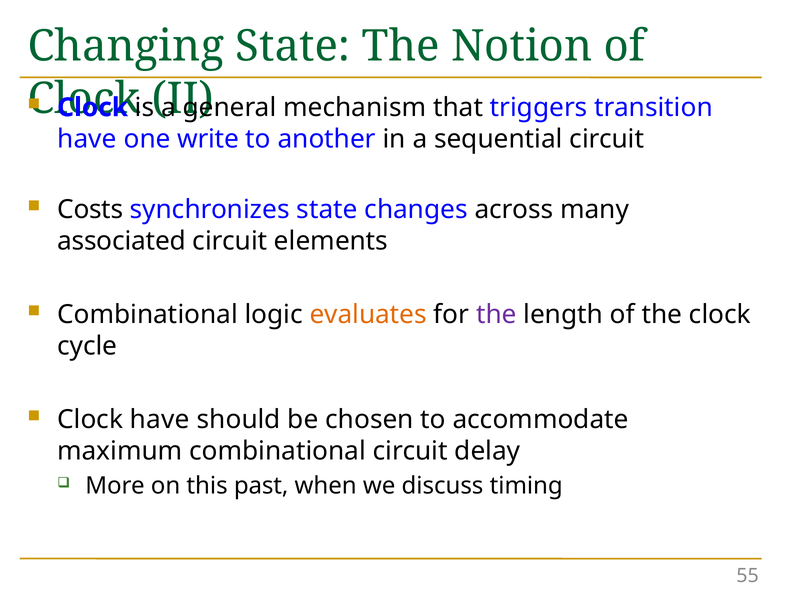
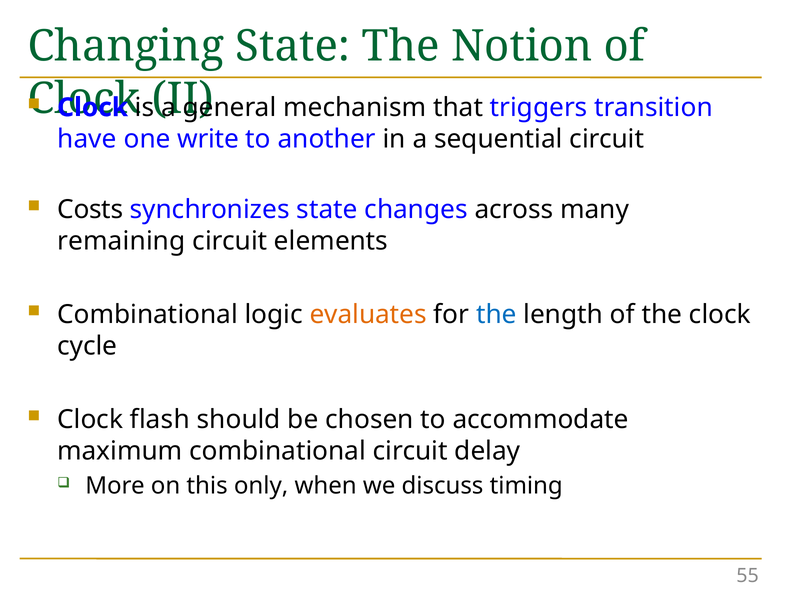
associated: associated -> remaining
the at (496, 315) colour: purple -> blue
Clock have: have -> flash
past: past -> only
